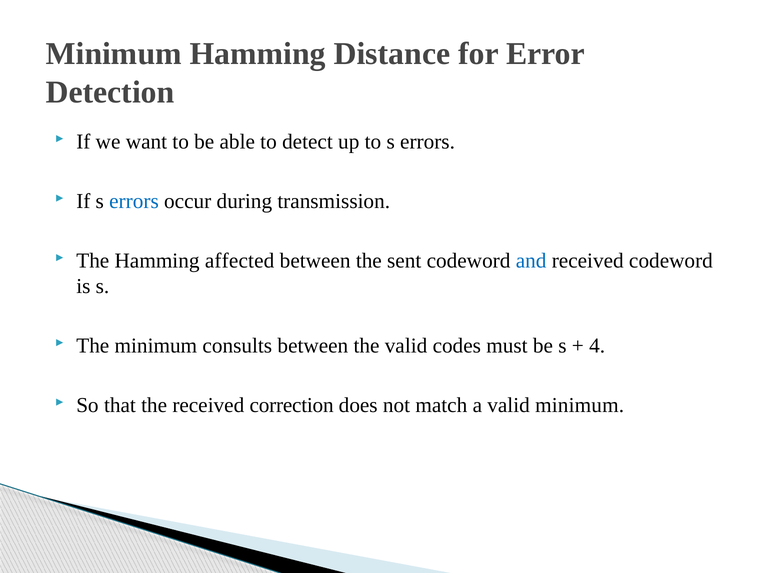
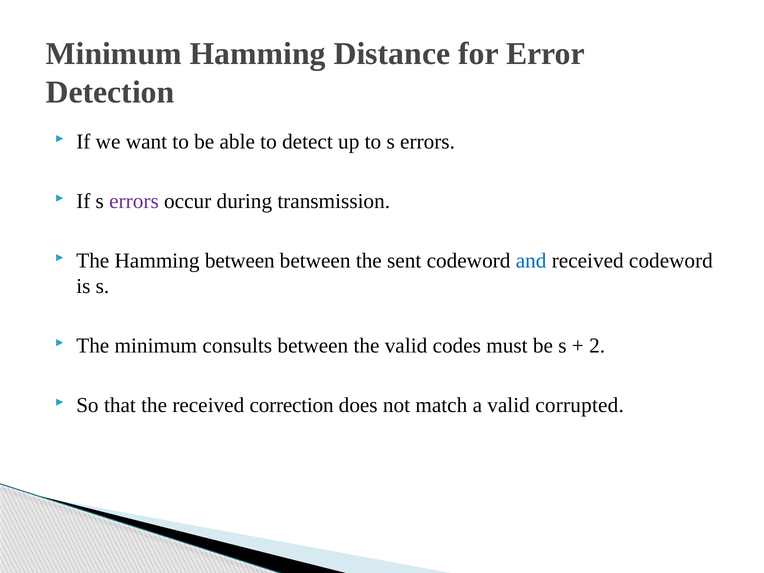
errors at (134, 201) colour: blue -> purple
Hamming affected: affected -> between
4: 4 -> 2
valid minimum: minimum -> corrupted
